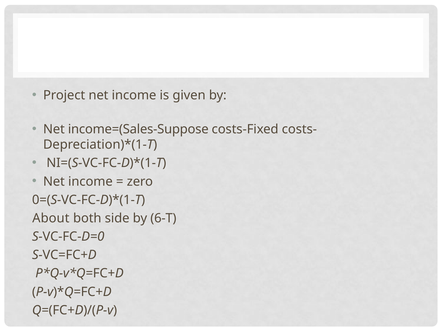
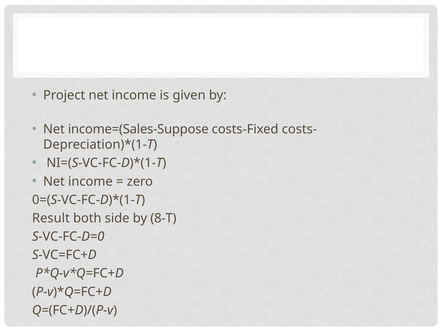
About: About -> Result
6-T: 6-T -> 8-T
